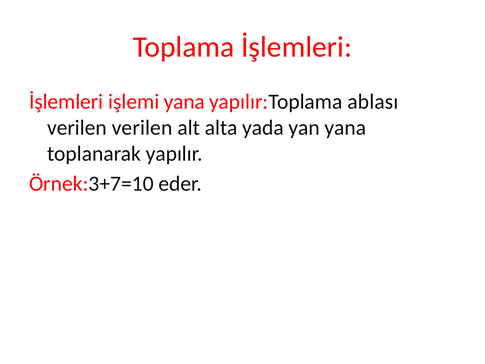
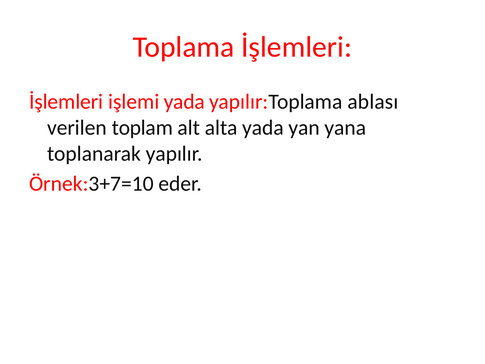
işlemi yana: yana -> yada
verilen verilen: verilen -> toplam
